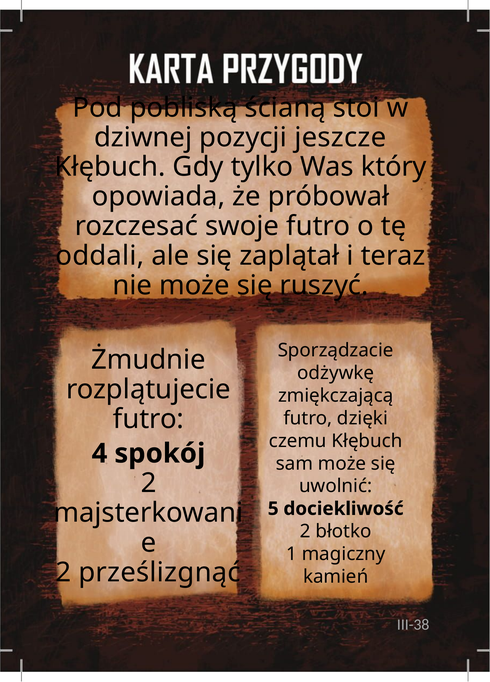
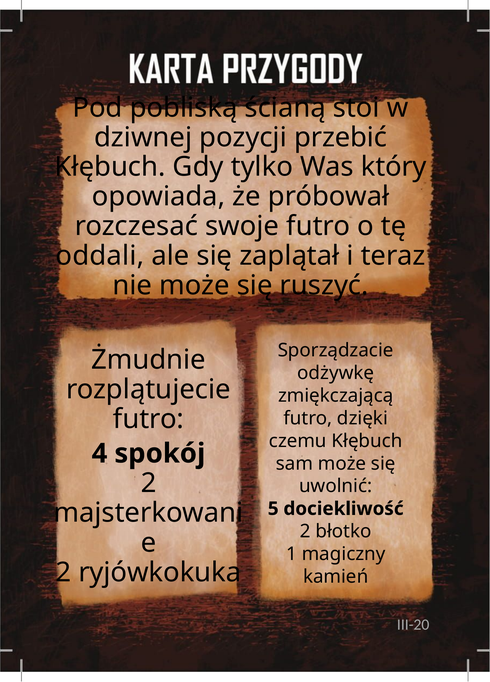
jeszcze: jeszcze -> przebić
prześlizgnąć: prześlizgnąć -> ryjówkokuka
III-38: III-38 -> III-20
